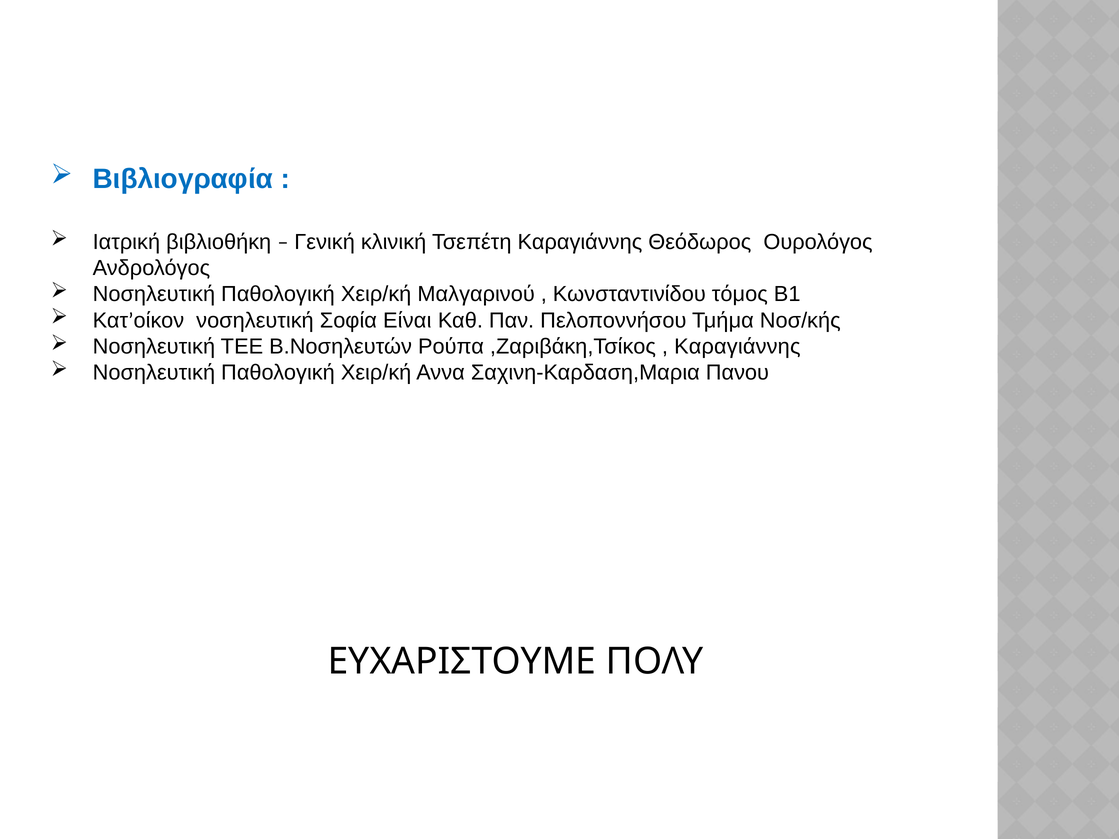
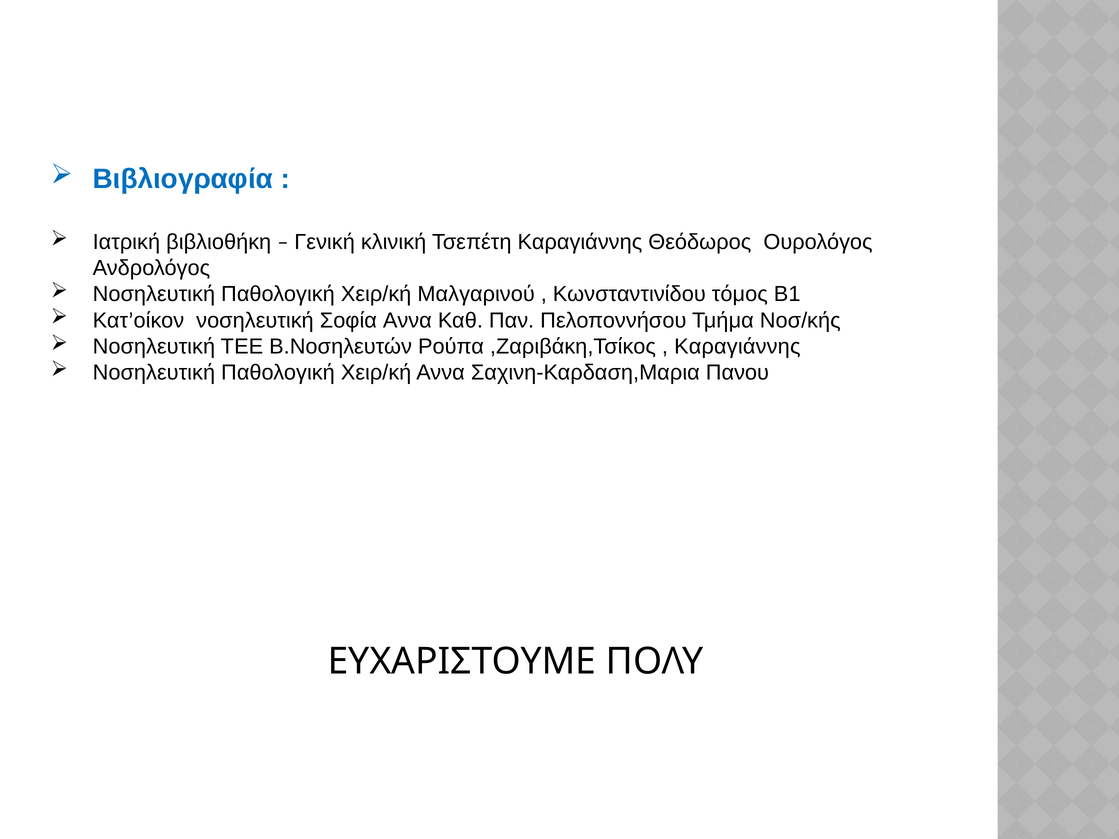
Σοφία Είναι: Είναι -> Αννα
